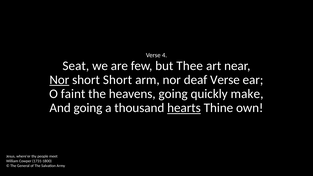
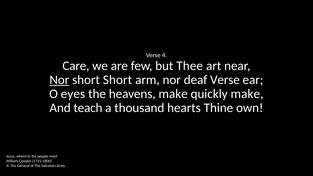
Seat: Seat -> Care
faint: faint -> eyes
heavens going: going -> make
And going: going -> teach
hearts underline: present -> none
